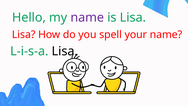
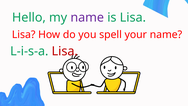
Lisa at (65, 51) colour: black -> red
